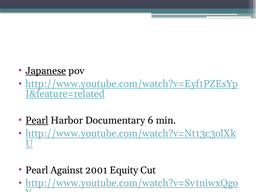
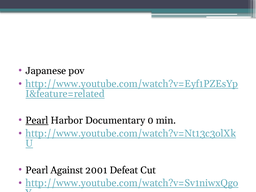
Japanese underline: present -> none
6: 6 -> 0
Equity: Equity -> Defeat
